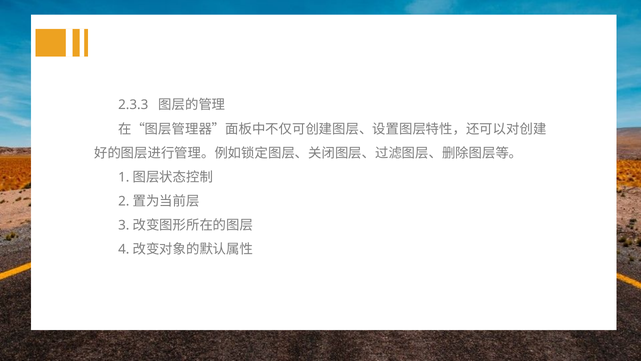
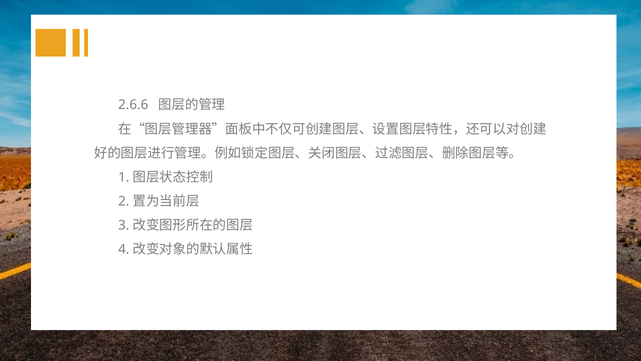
2.3.3: 2.3.3 -> 2.6.6
